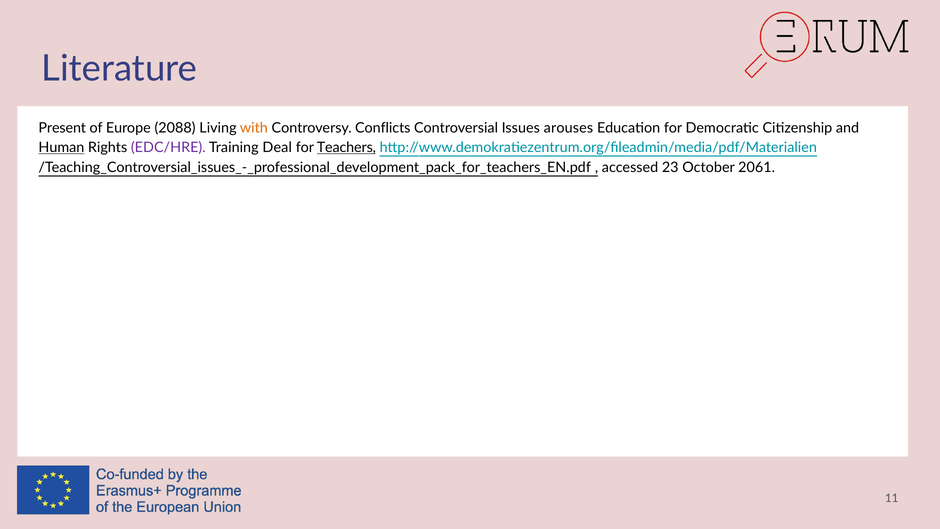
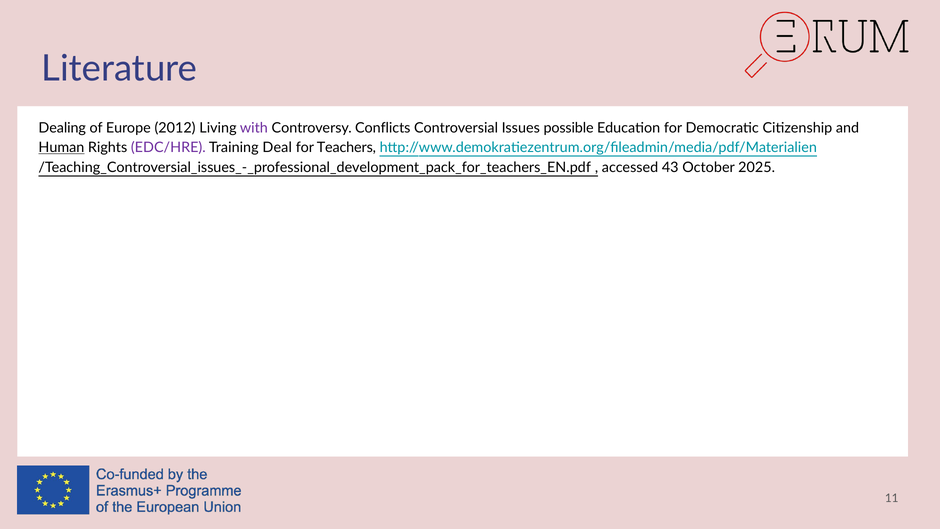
Present: Present -> Dealing
2088: 2088 -> 2012
with colour: orange -> purple
arouses: arouses -> possible
Teachers underline: present -> none
23: 23 -> 43
2061: 2061 -> 2025
